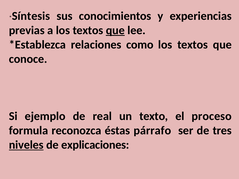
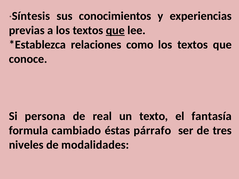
ejemplo: ejemplo -> persona
proceso: proceso -> fantasía
reconozca: reconozca -> cambiado
niveles underline: present -> none
explicaciones: explicaciones -> modalidades
